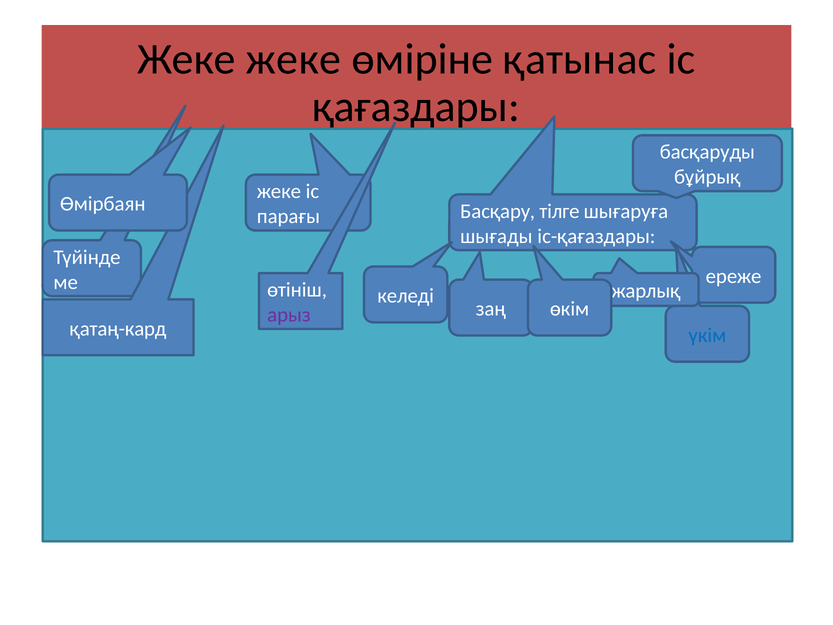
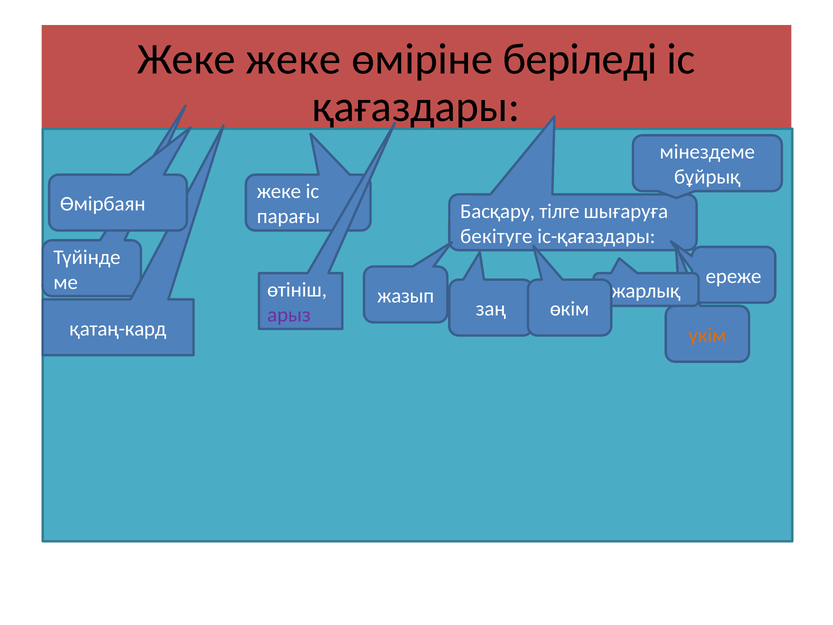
қатынас: қатынас -> берiледi
басқаруды: басқаруды -> мiнездеме
шығады: шығады -> бекітуге
келеді: келеді -> жазып
үкім colour: blue -> orange
